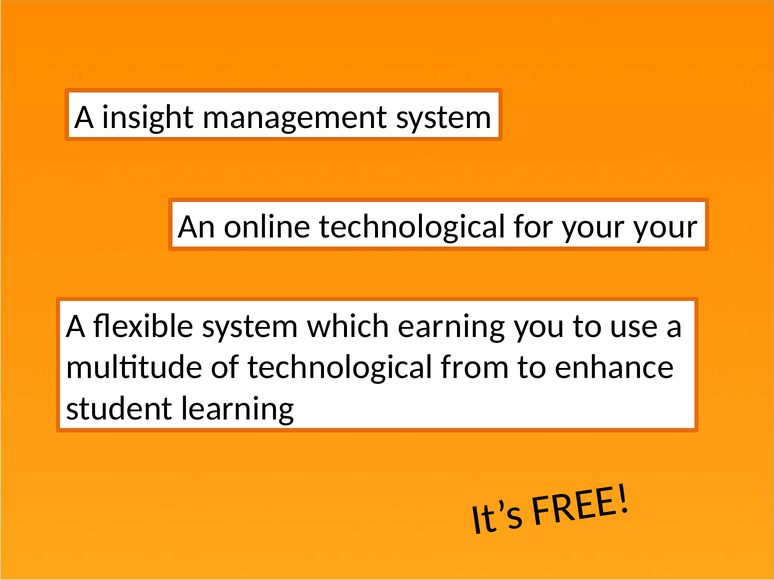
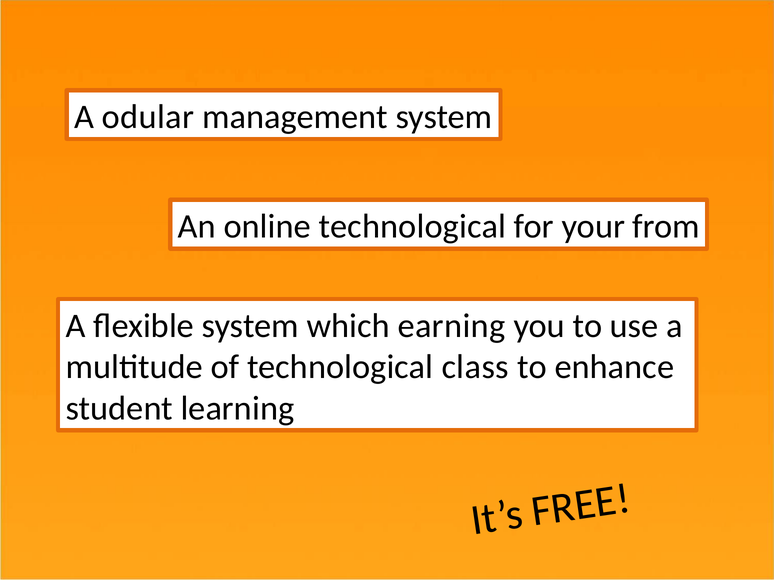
insight: insight -> odular
your your: your -> from
from: from -> class
